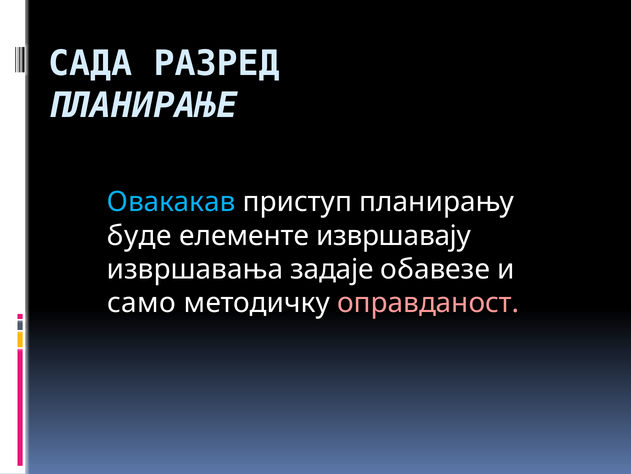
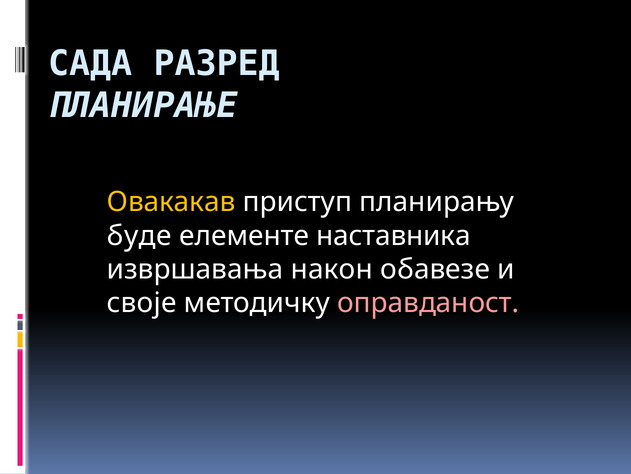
Овакакав colour: light blue -> yellow
извршавају: извршавају -> наставника
задаје: задаје -> након
само: само -> своје
